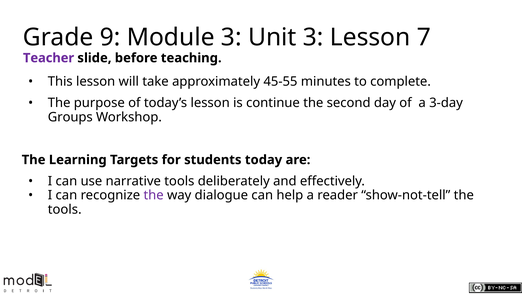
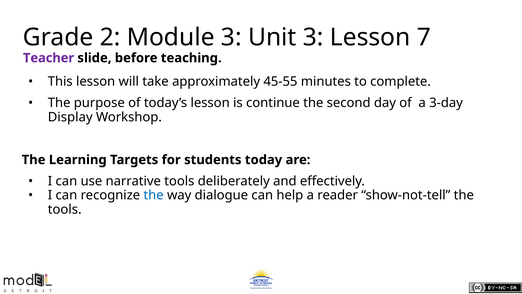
9: 9 -> 2
Groups: Groups -> Display
the at (154, 195) colour: purple -> blue
